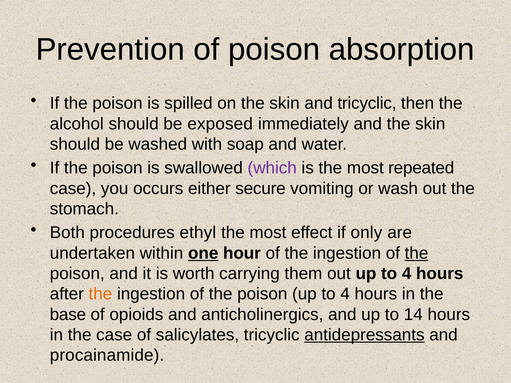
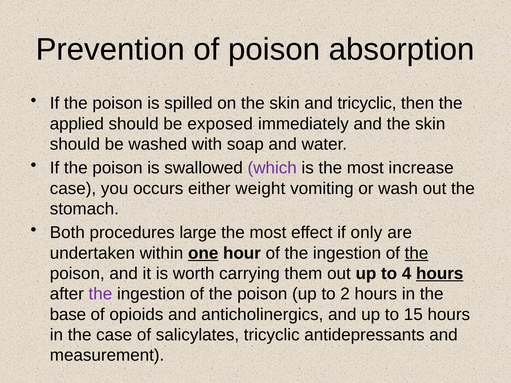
alcohol: alcohol -> applied
repeated: repeated -> increase
secure: secure -> weight
ethyl: ethyl -> large
hours at (440, 274) underline: none -> present
the at (100, 294) colour: orange -> purple
poison up to 4: 4 -> 2
14: 14 -> 15
antidepressants underline: present -> none
procainamide: procainamide -> measurement
